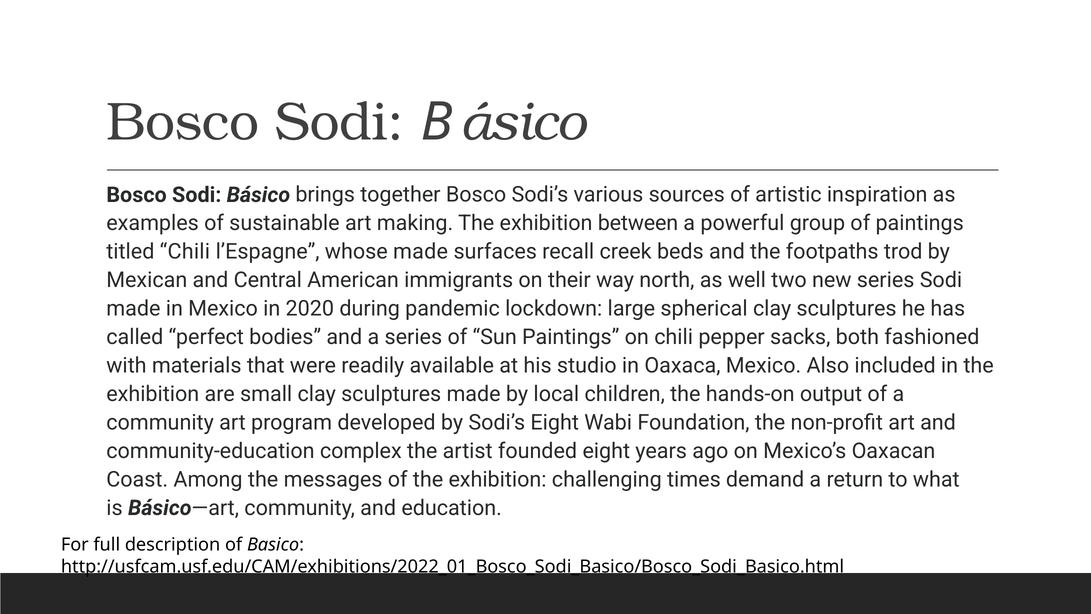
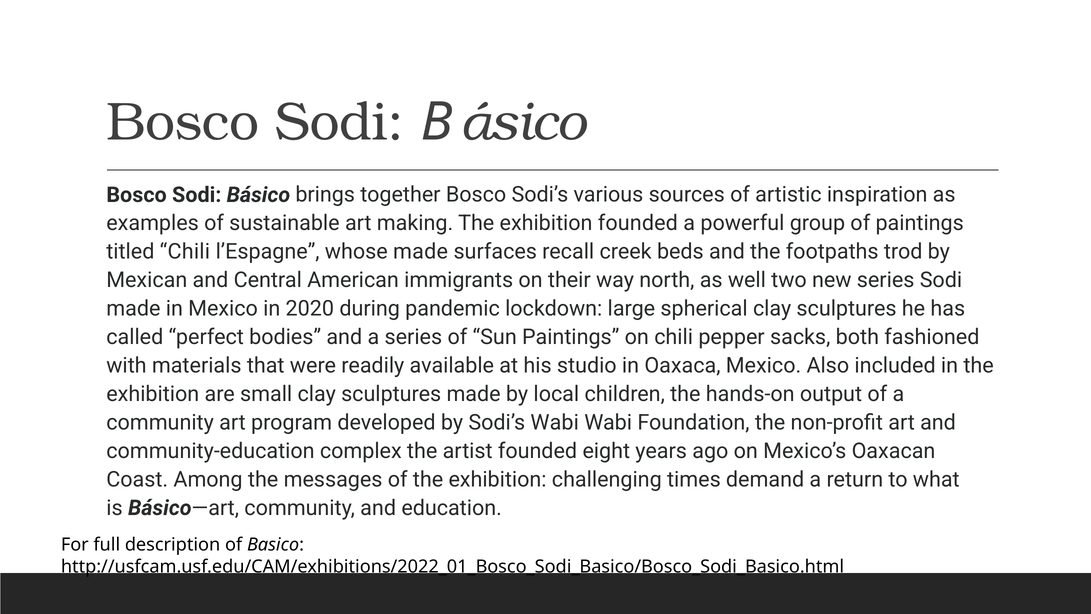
exhibition between: between -> founded
Sodi’s Eight: Eight -> Wabi
